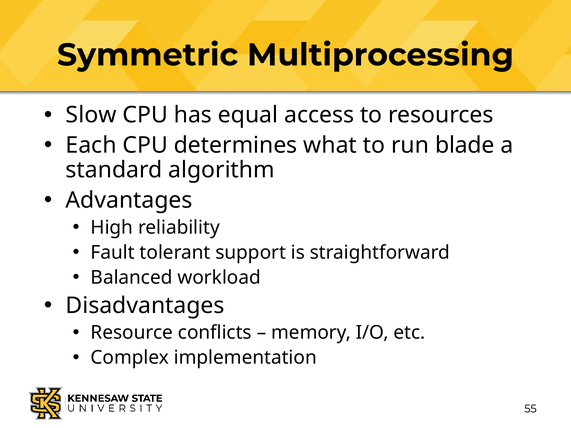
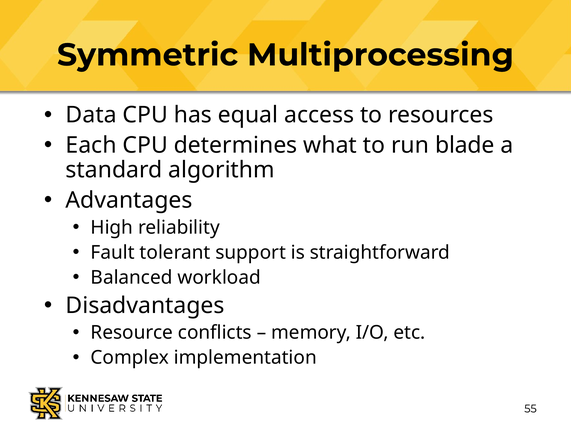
Slow: Slow -> Data
